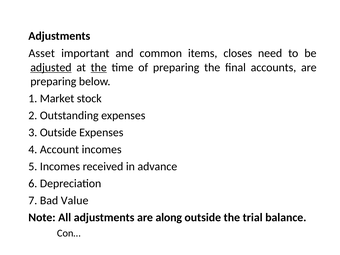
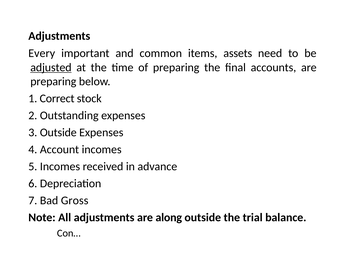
Asset: Asset -> Every
closes: closes -> assets
the at (99, 67) underline: present -> none
Market: Market -> Correct
Value: Value -> Gross
